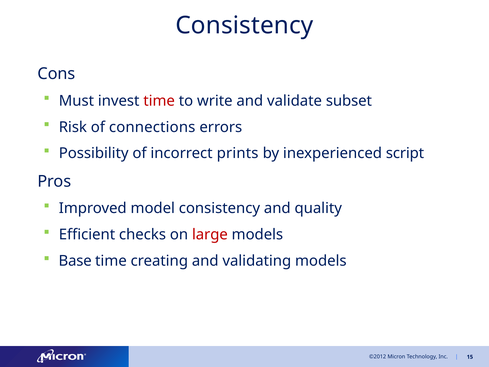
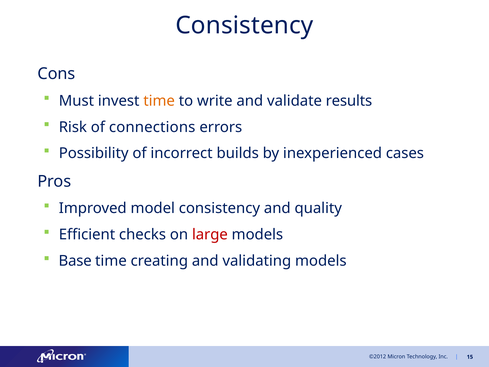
time at (159, 101) colour: red -> orange
subset: subset -> results
prints: prints -> builds
script: script -> cases
